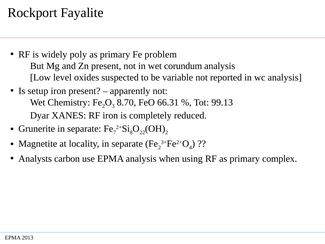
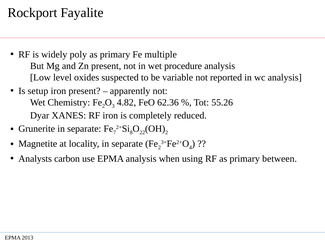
problem: problem -> multiple
corundum: corundum -> procedure
8.70: 8.70 -> 4.82
66.31: 66.31 -> 62.36
99.13: 99.13 -> 55.26
complex: complex -> between
